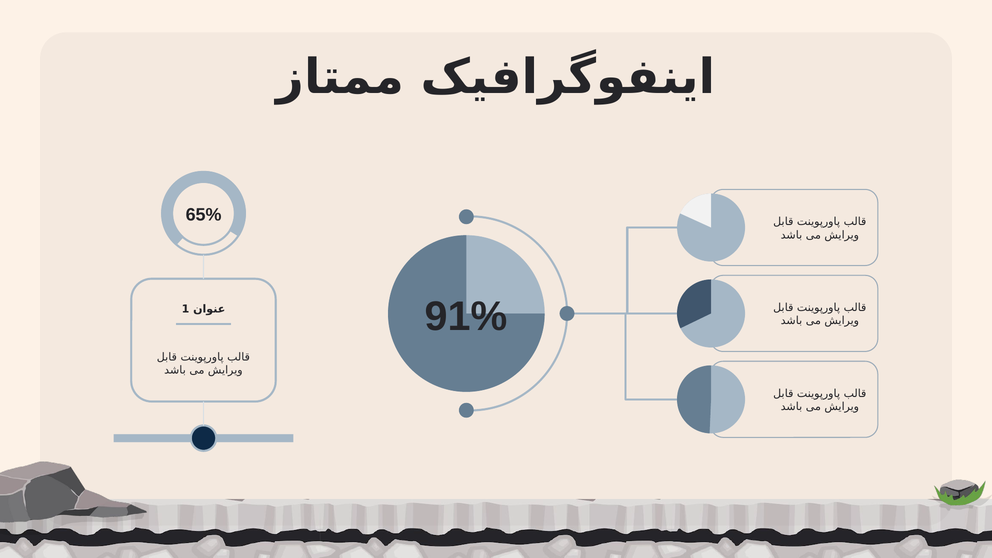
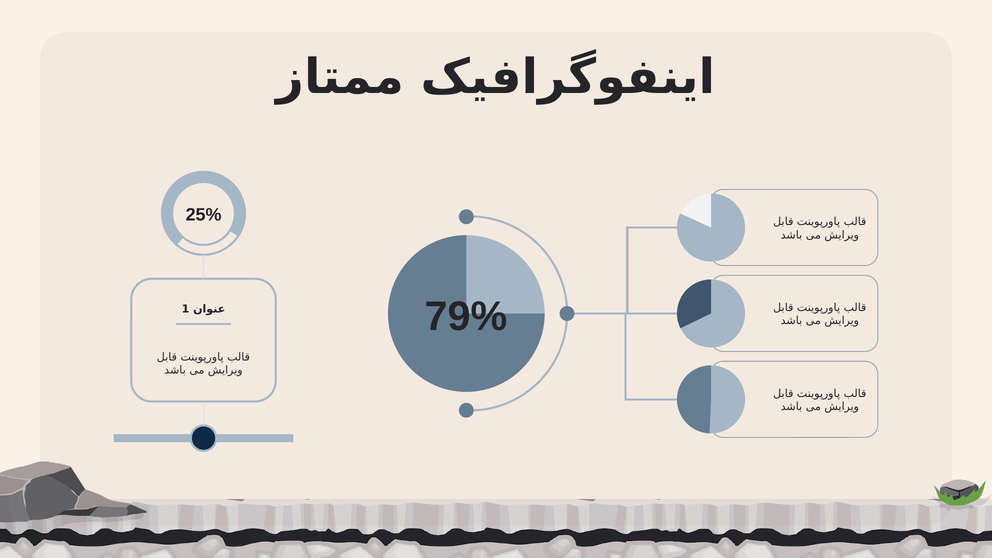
65%: 65% -> 25%
91%: 91% -> 79%
